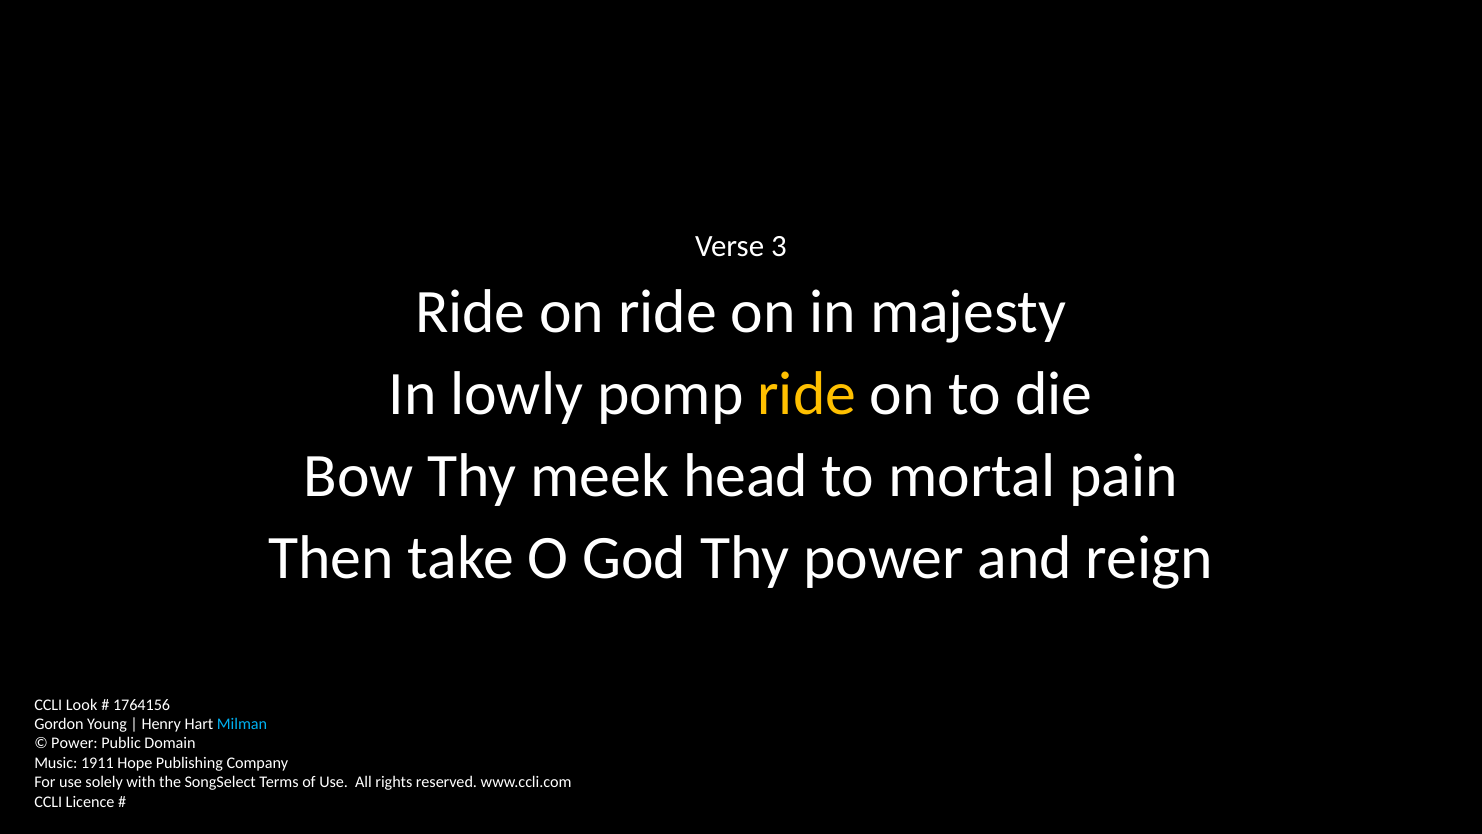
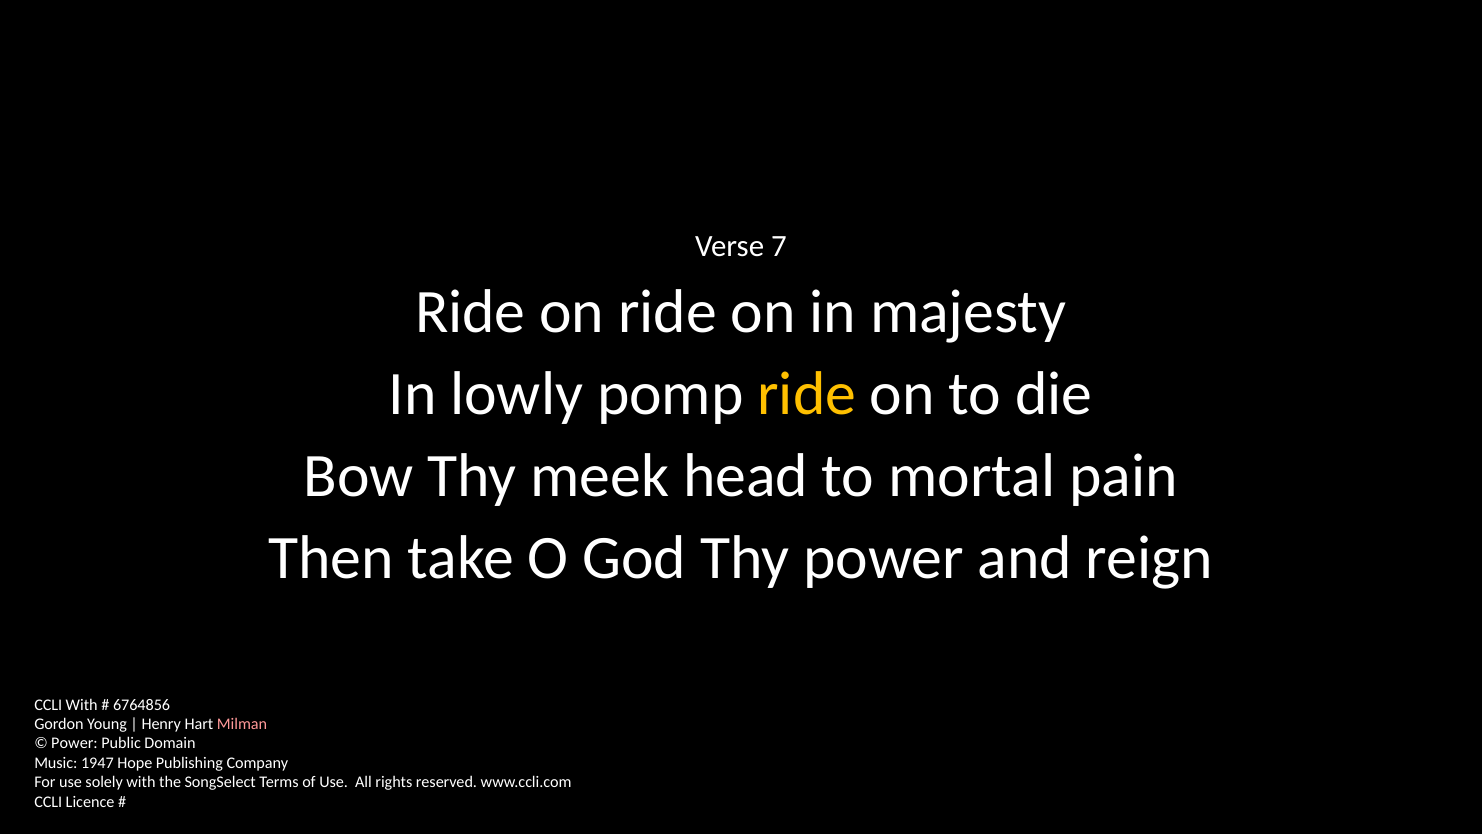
3: 3 -> 7
CCLI Look: Look -> With
1764156: 1764156 -> 6764856
Milman colour: light blue -> pink
1911: 1911 -> 1947
